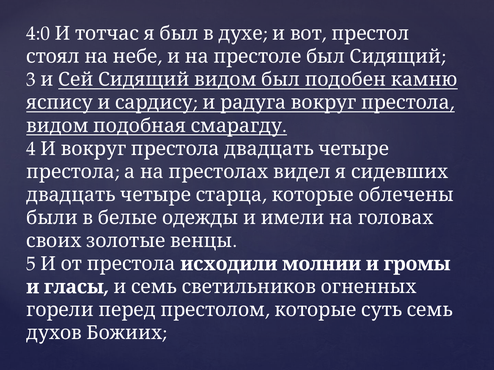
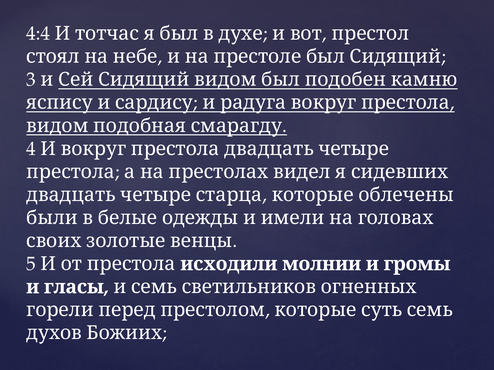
4:0: 4:0 -> 4:4
